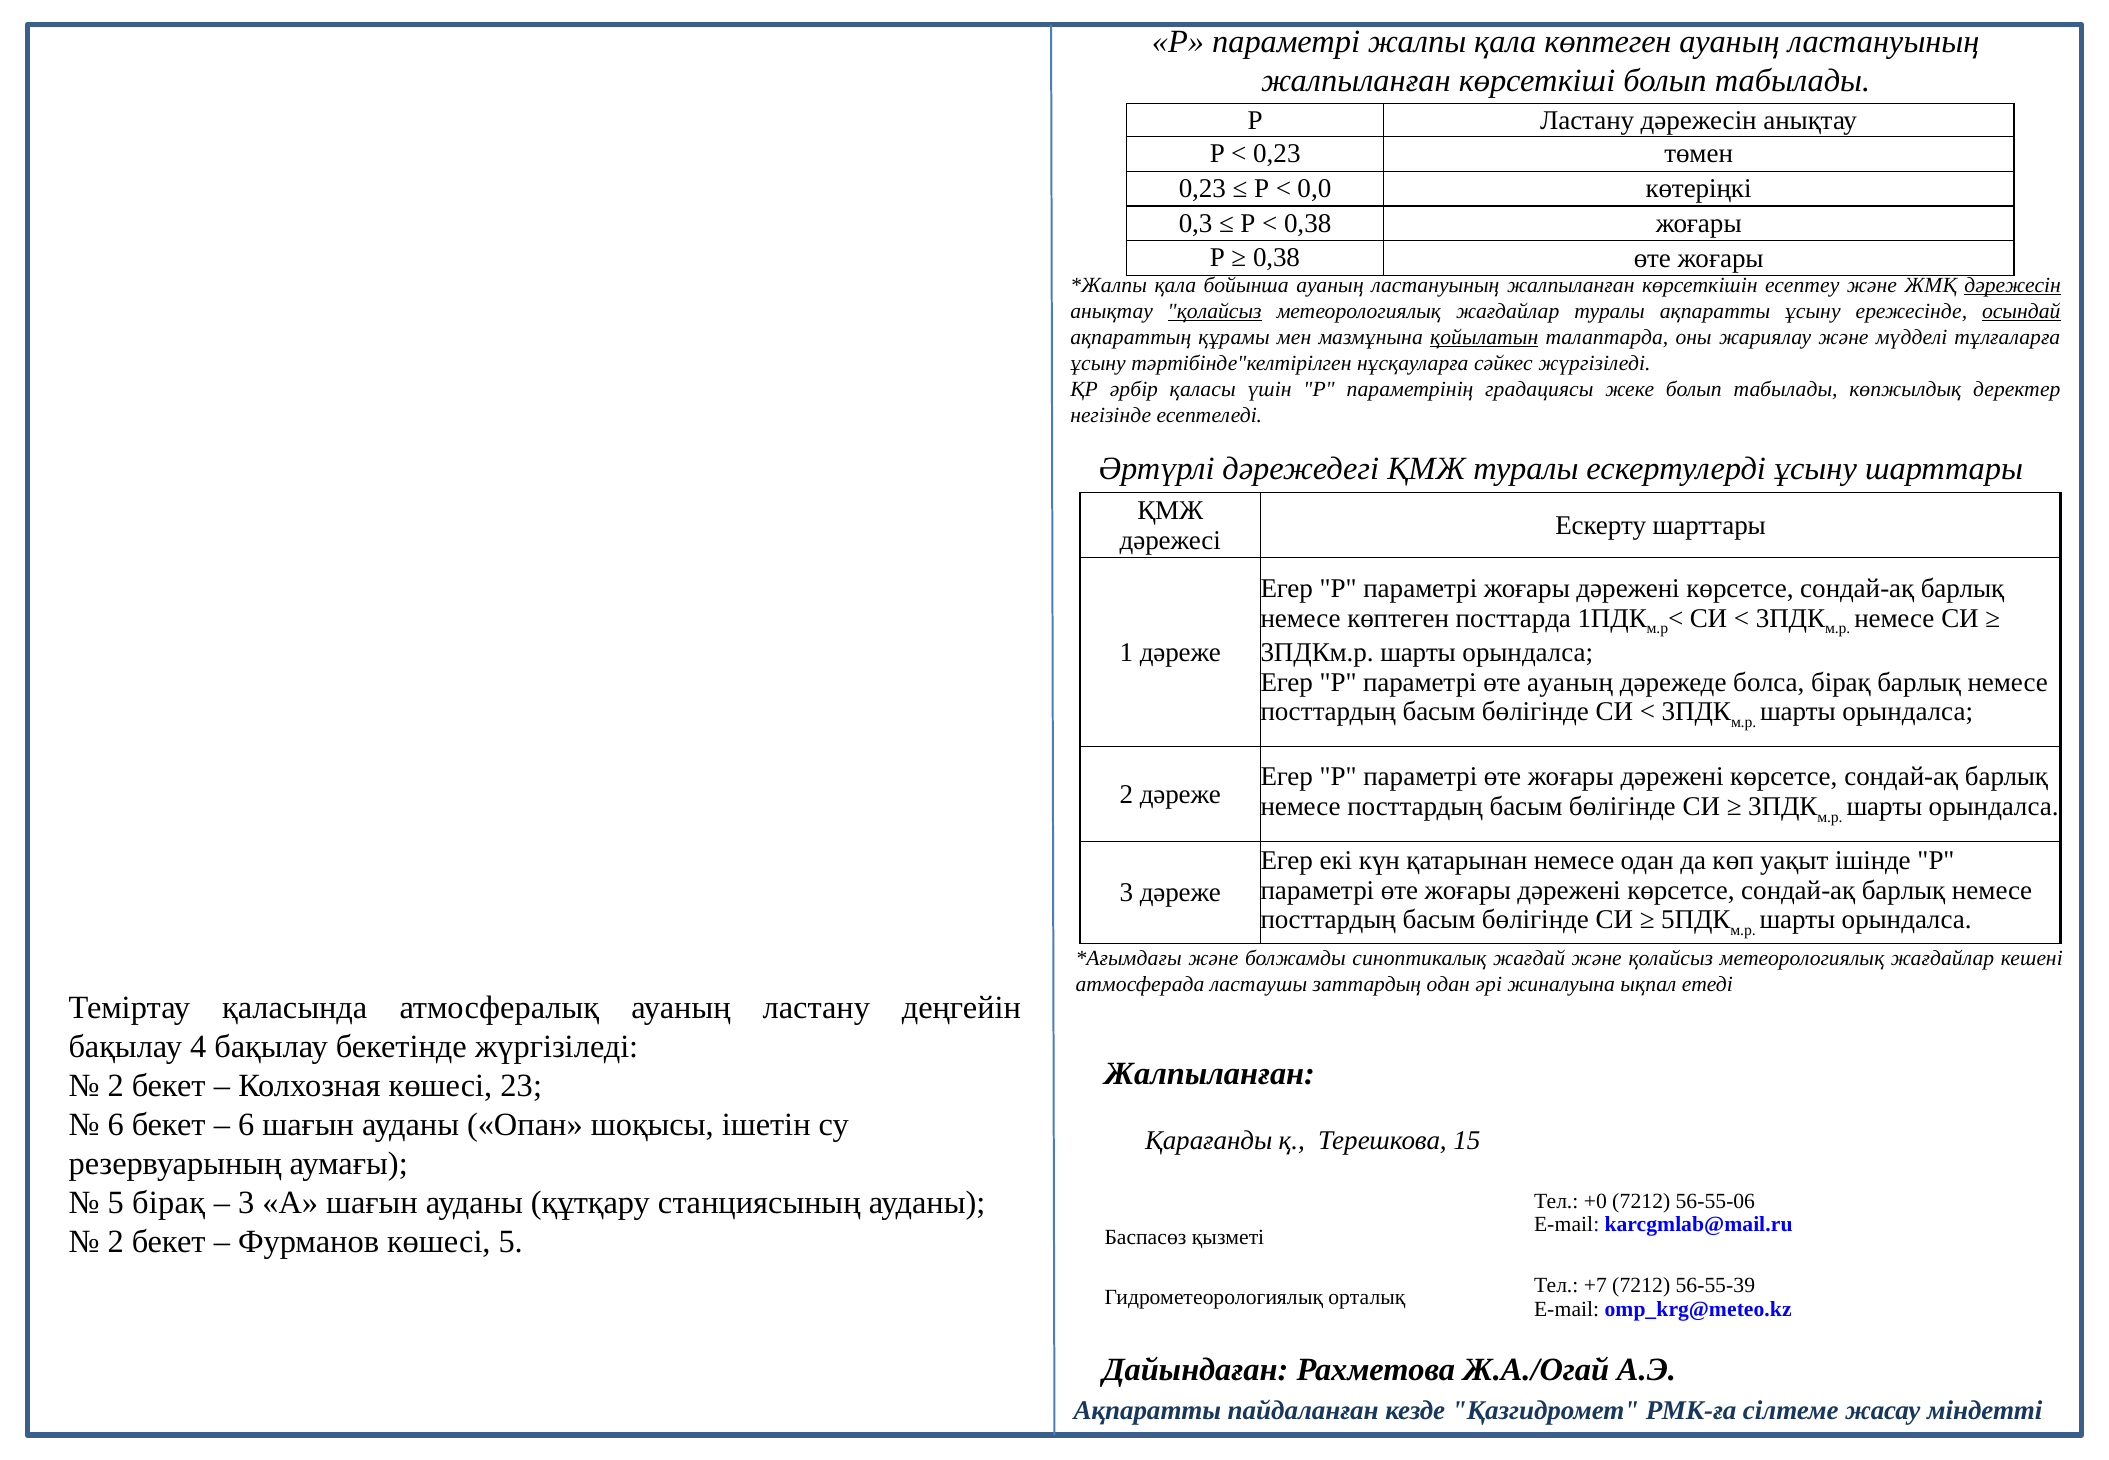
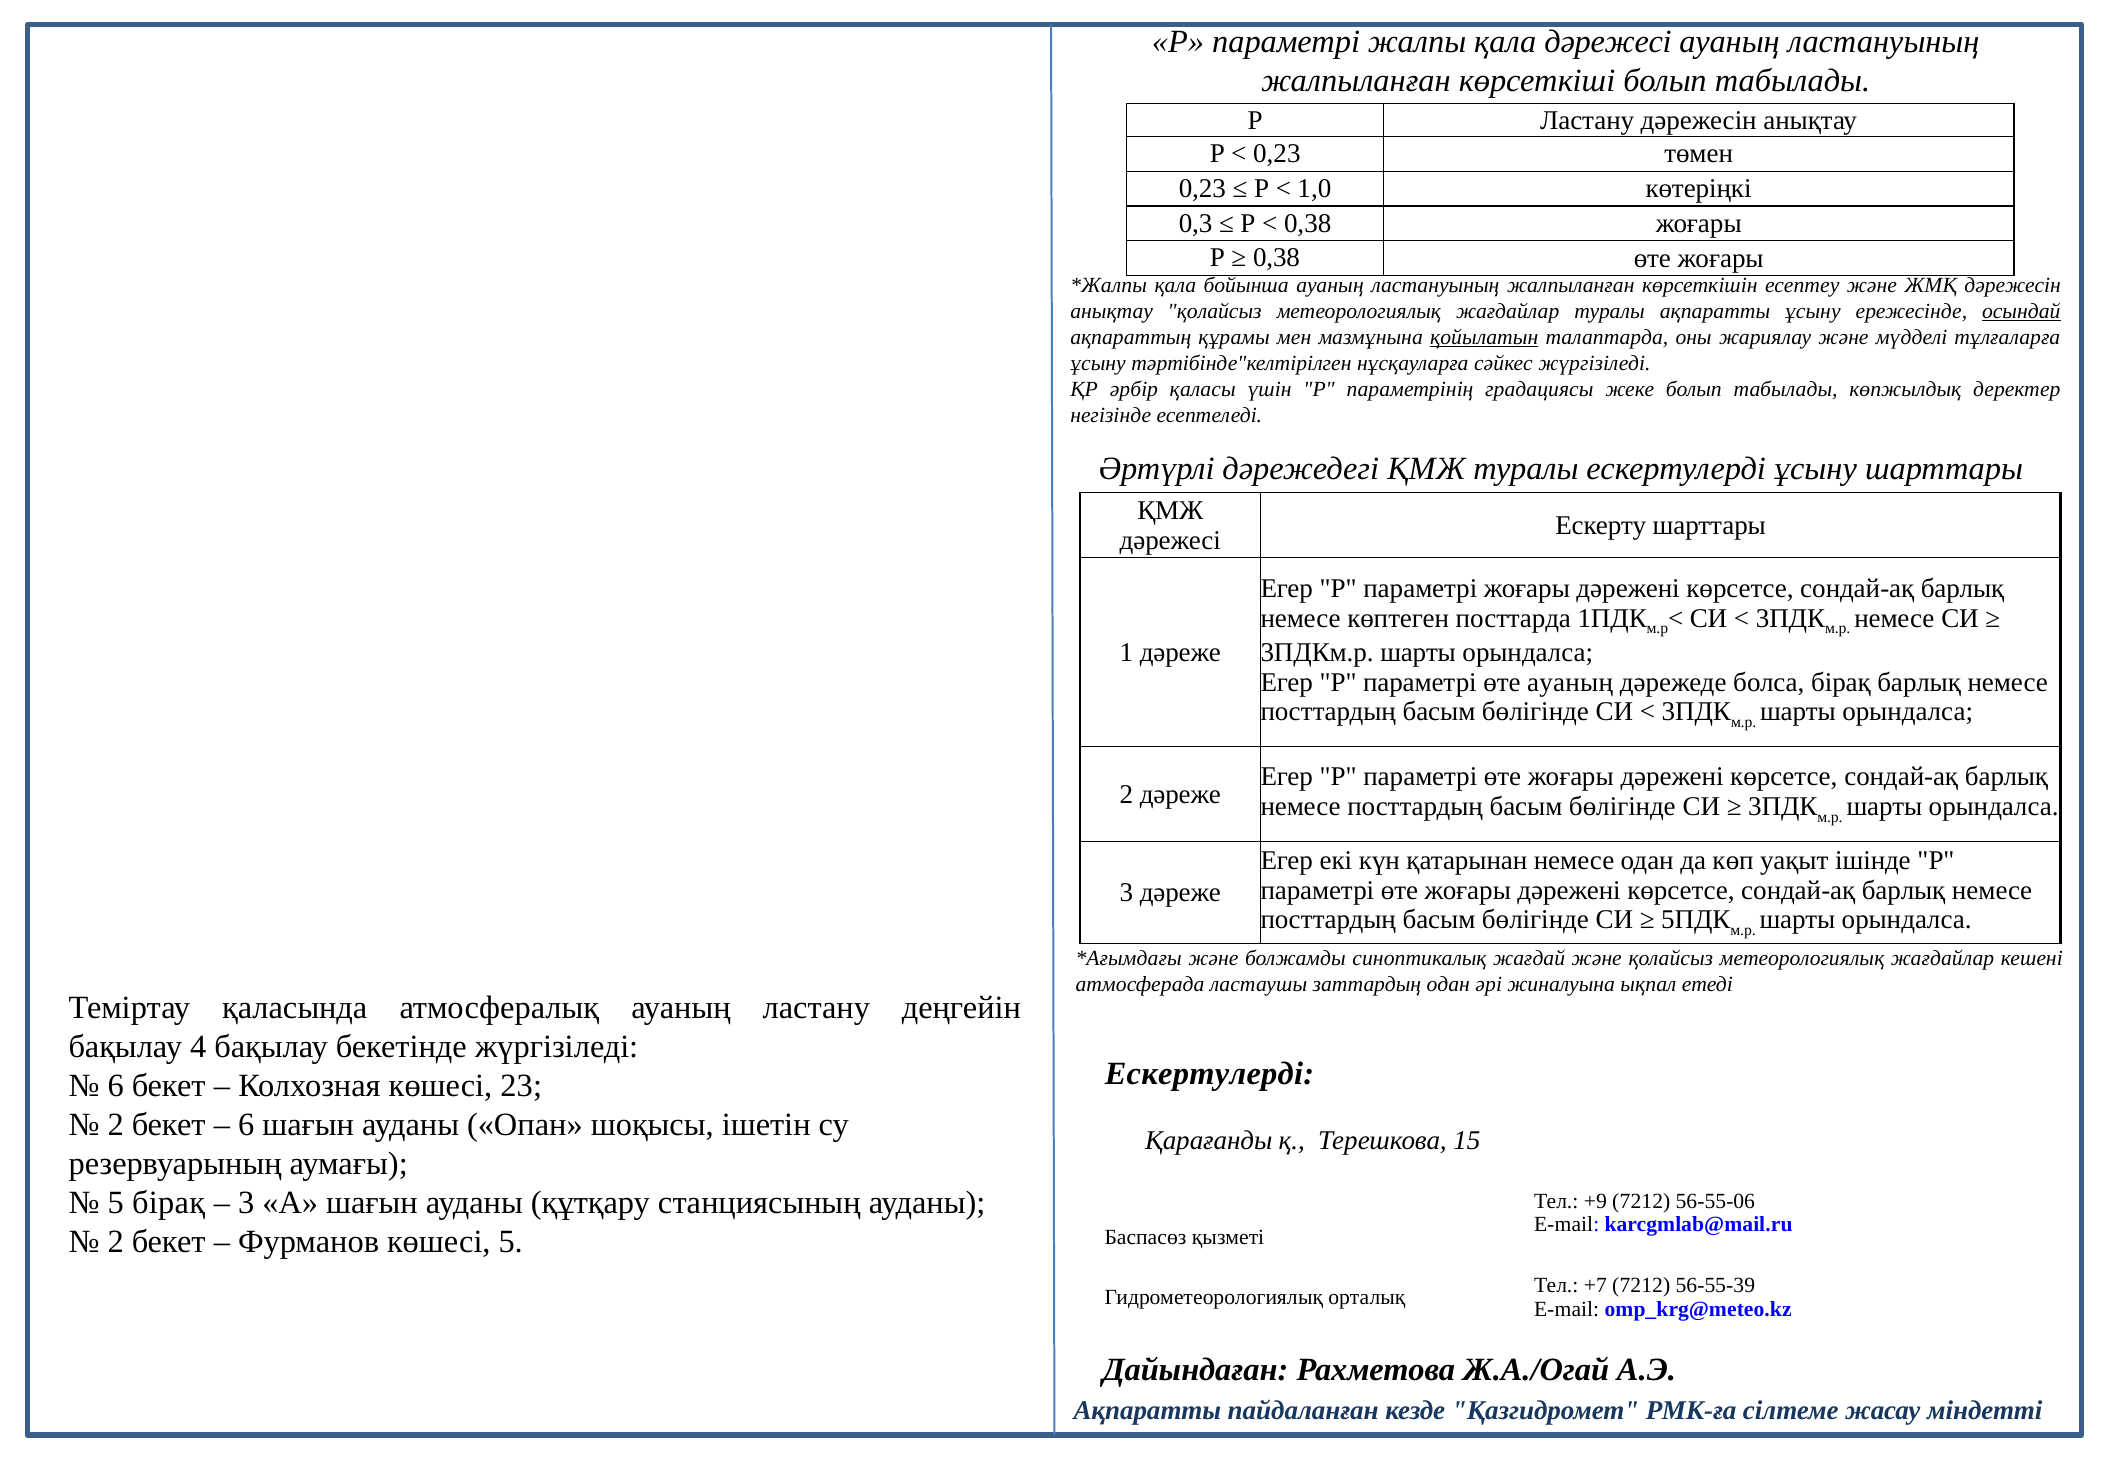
қала көптеген: көптеген -> дәрежесі
0,0: 0,0 -> 1,0
дәрежесін at (2013, 286) underline: present -> none
қолайсыз at (1215, 311) underline: present -> none
Жалпыланған at (1210, 1073): Жалпыланған -> Ескертулерді
2 at (116, 1086): 2 -> 6
6 at (116, 1125): 6 -> 2
+0: +0 -> +9
